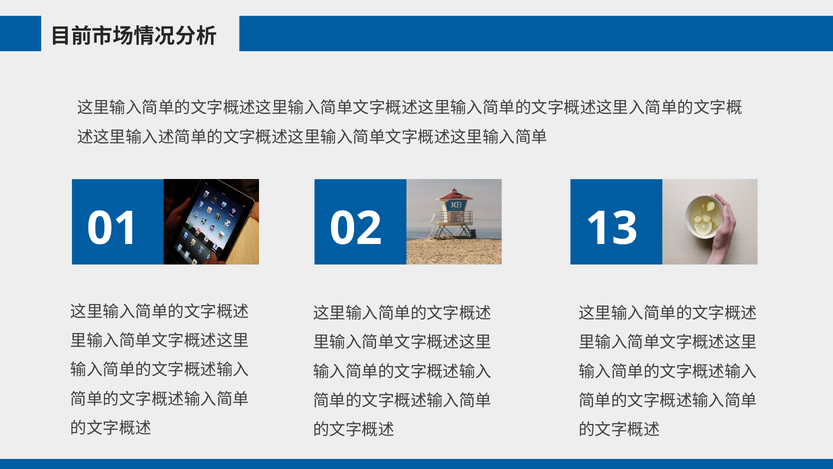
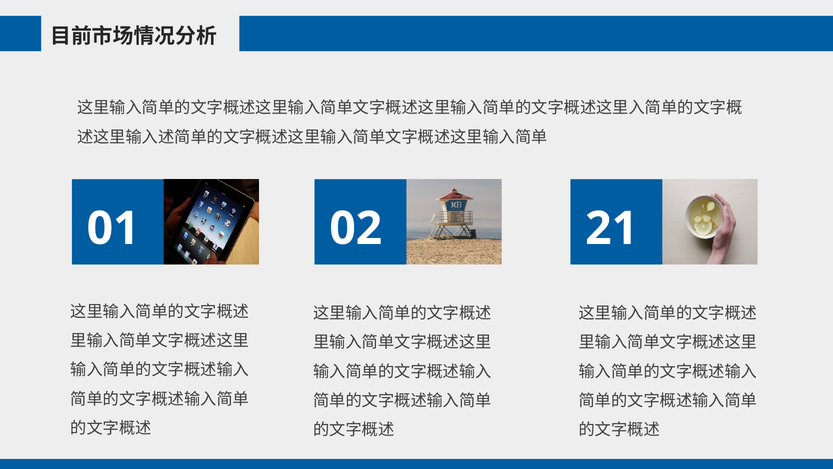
13: 13 -> 21
